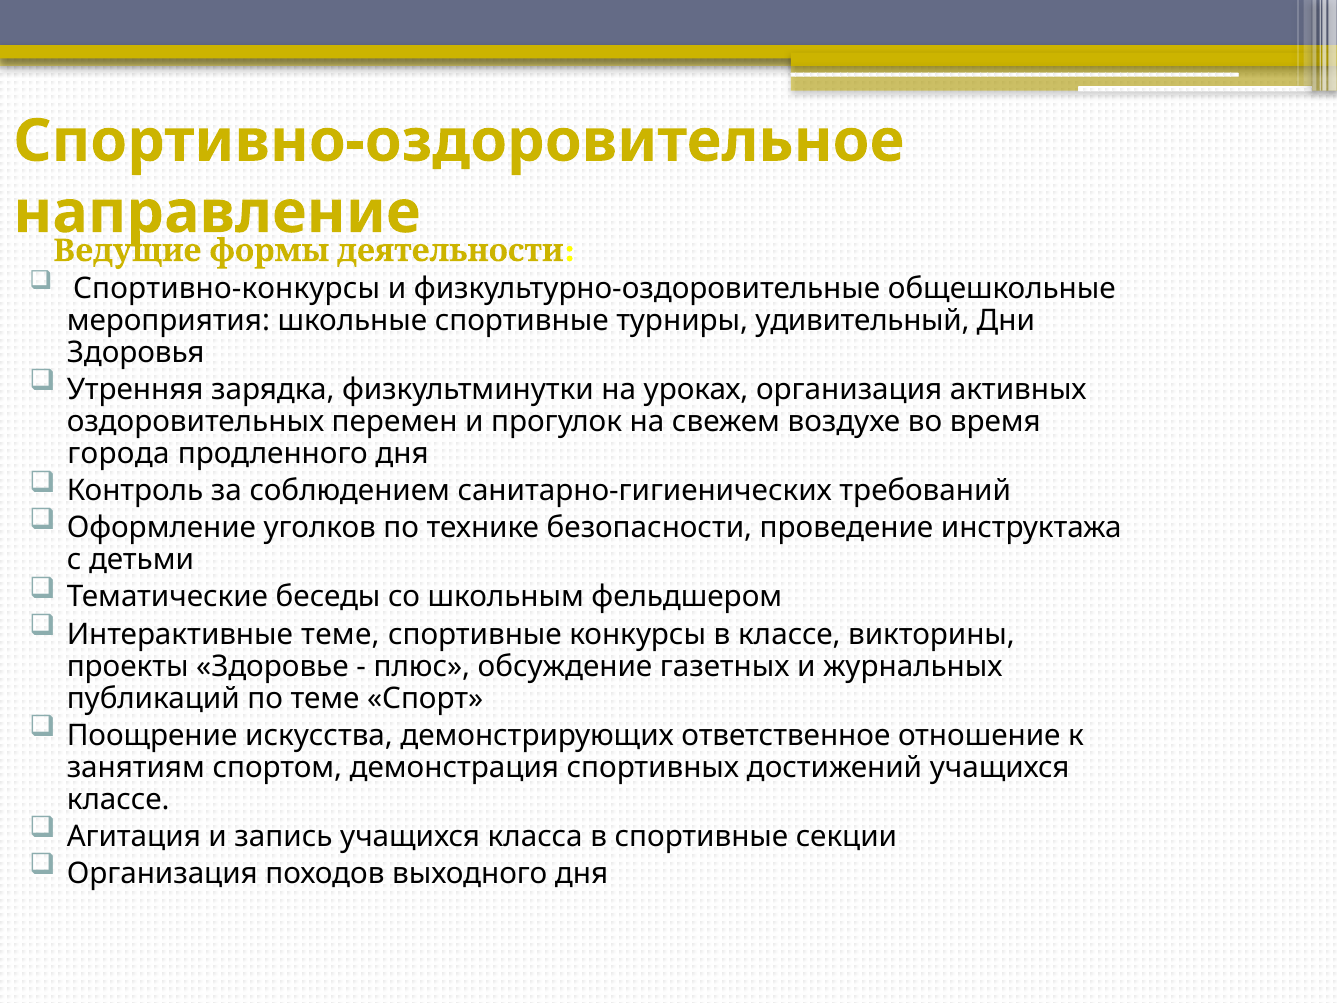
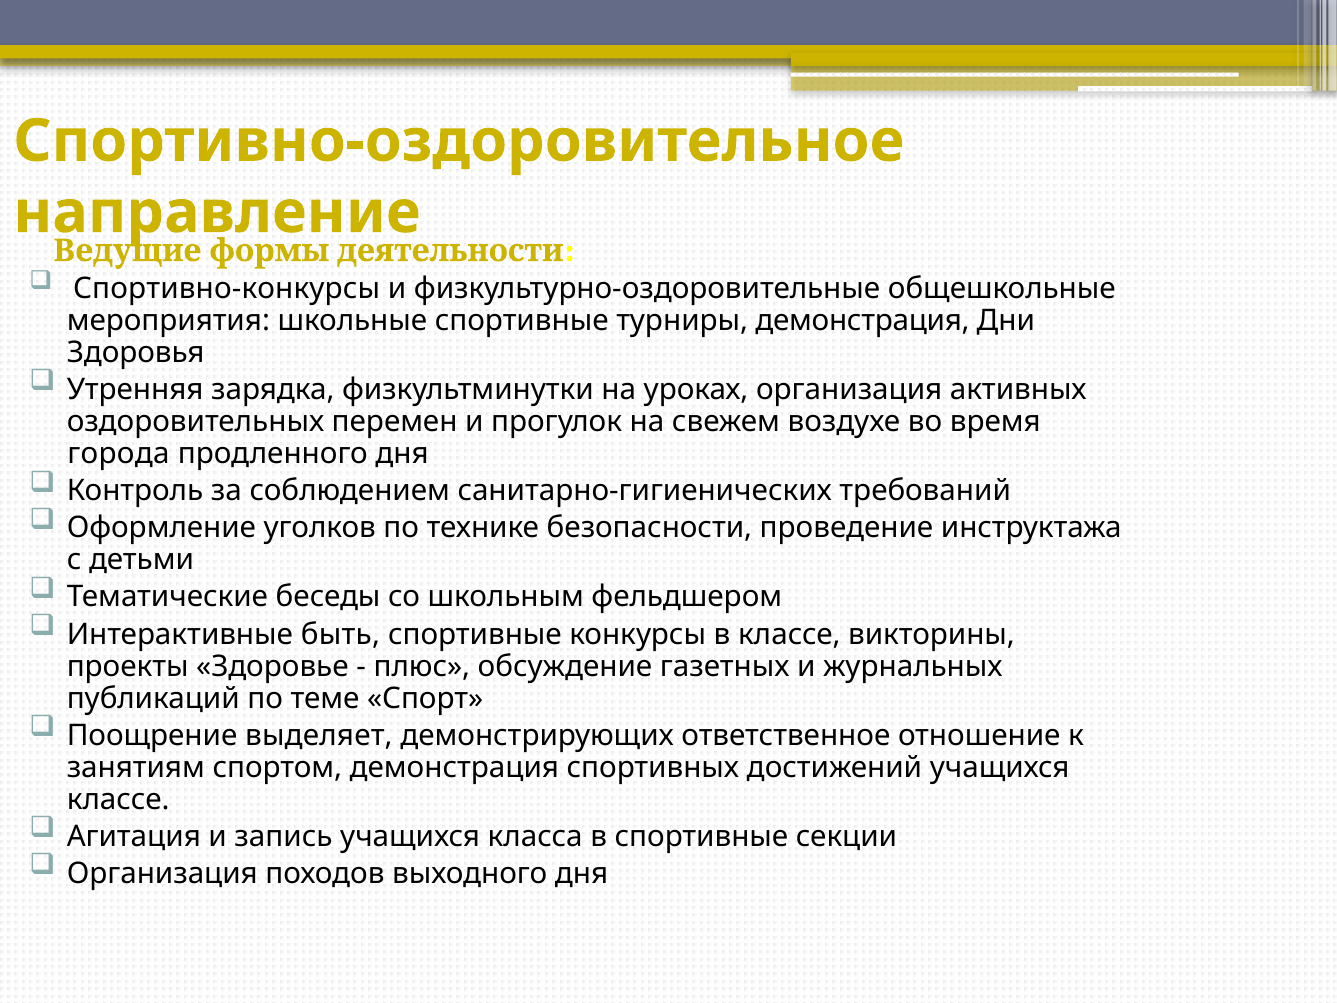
турниры удивительный: удивительный -> демонстрация
Интерактивные теме: теме -> быть
искусства: искусства -> выделяет
